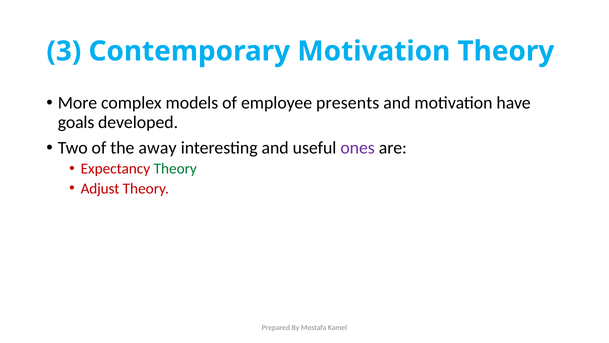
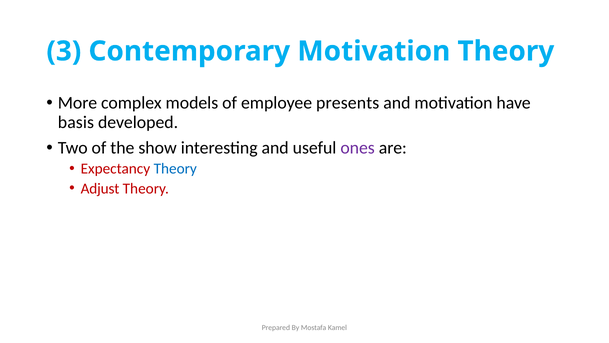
goals: goals -> basis
away: away -> show
Theory at (175, 169) colour: green -> blue
